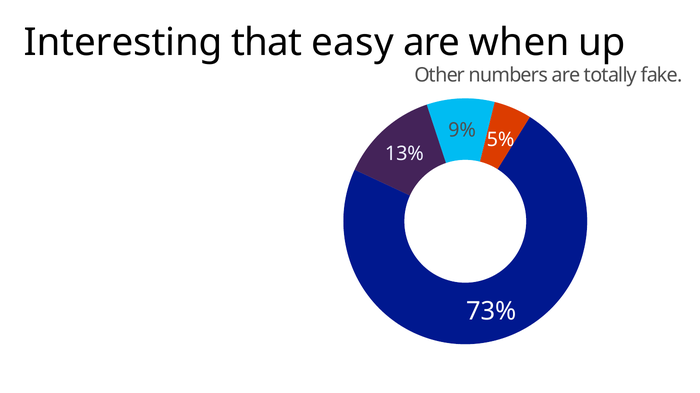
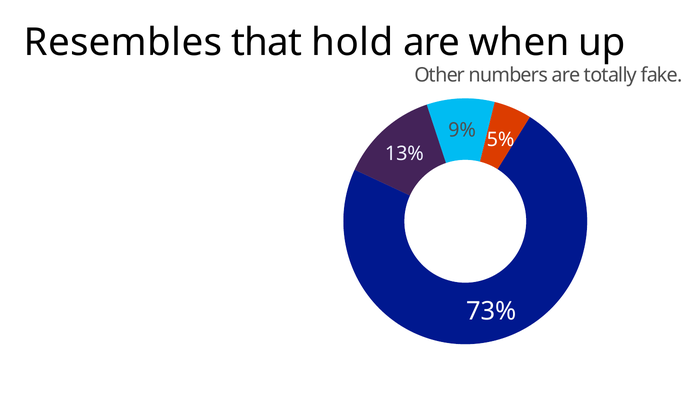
Interesting: Interesting -> Resembles
easy: easy -> hold
